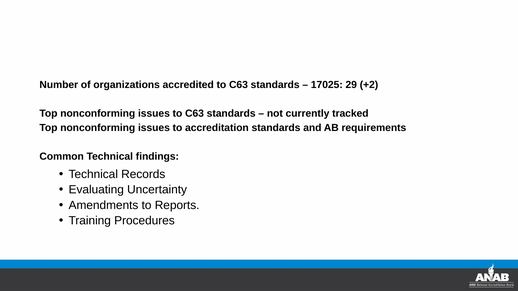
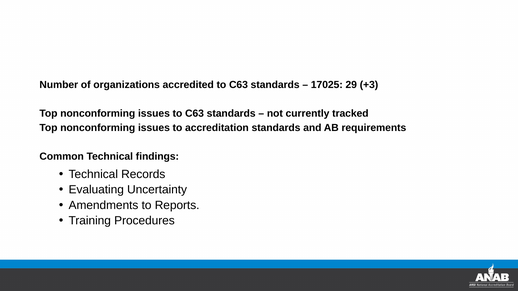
+2: +2 -> +3
